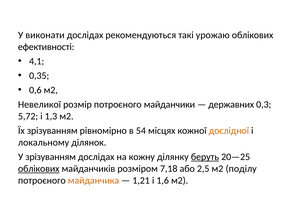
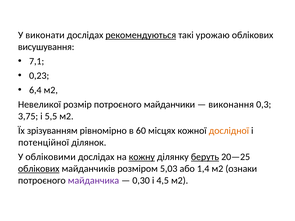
рекомендуються underline: none -> present
ефективності: ефективності -> висушування
4,1: 4,1 -> 7,1
0,35: 0,35 -> 0,23
0,6: 0,6 -> 6,4
державних: державних -> виконання
5,72: 5,72 -> 3,75
1,3: 1,3 -> 5,5
54: 54 -> 60
локальному: локальному -> потенційної
У зрізуванням: зрізуванням -> обліковими
кожну underline: none -> present
7,18: 7,18 -> 5,03
2,5: 2,5 -> 1,4
поділу: поділу -> ознаки
майданчика colour: orange -> purple
1,21: 1,21 -> 0,30
1,6: 1,6 -> 4,5
